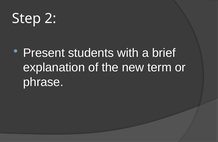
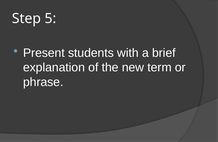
2: 2 -> 5
